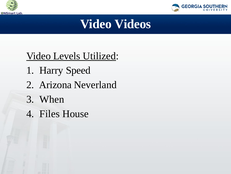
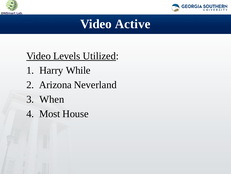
Videos: Videos -> Active
Speed: Speed -> While
Files: Files -> Most
